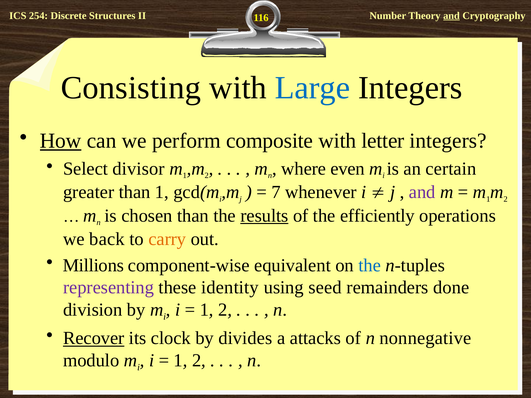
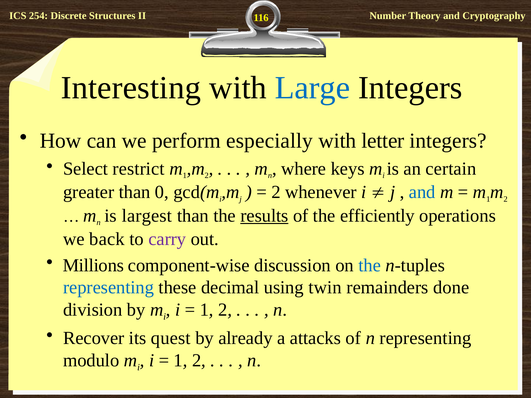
and at (451, 16) underline: present -> none
Consisting: Consisting -> Interesting
How underline: present -> none
composite: composite -> especially
divisor: divisor -> restrict
even: even -> keys
than 1: 1 -> 0
7 at (276, 192): 7 -> 2
and at (422, 192) colour: purple -> blue
chosen: chosen -> largest
carry colour: orange -> purple
equivalent: equivalent -> discussion
representing at (109, 288) colour: purple -> blue
identity: identity -> decimal
seed: seed -> twin
Recover underline: present -> none
clock: clock -> quest
divides: divides -> already
n nonnegative: nonnegative -> representing
